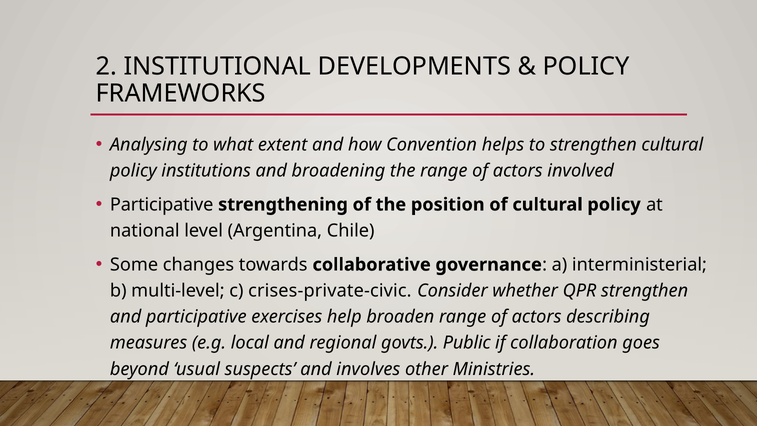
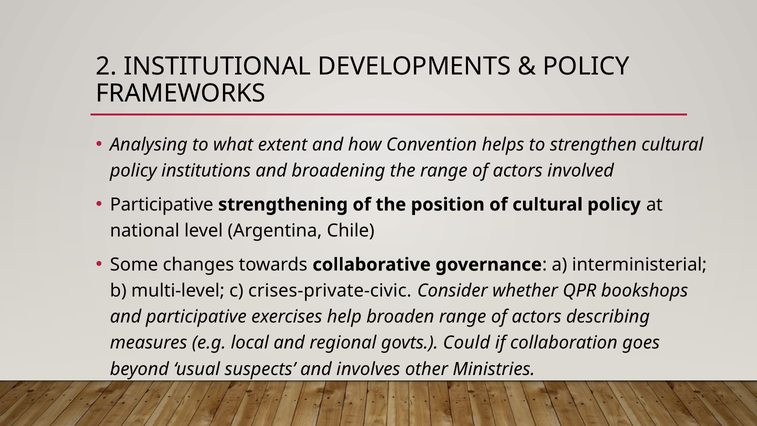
QPR strengthen: strengthen -> bookshops
Public: Public -> Could
